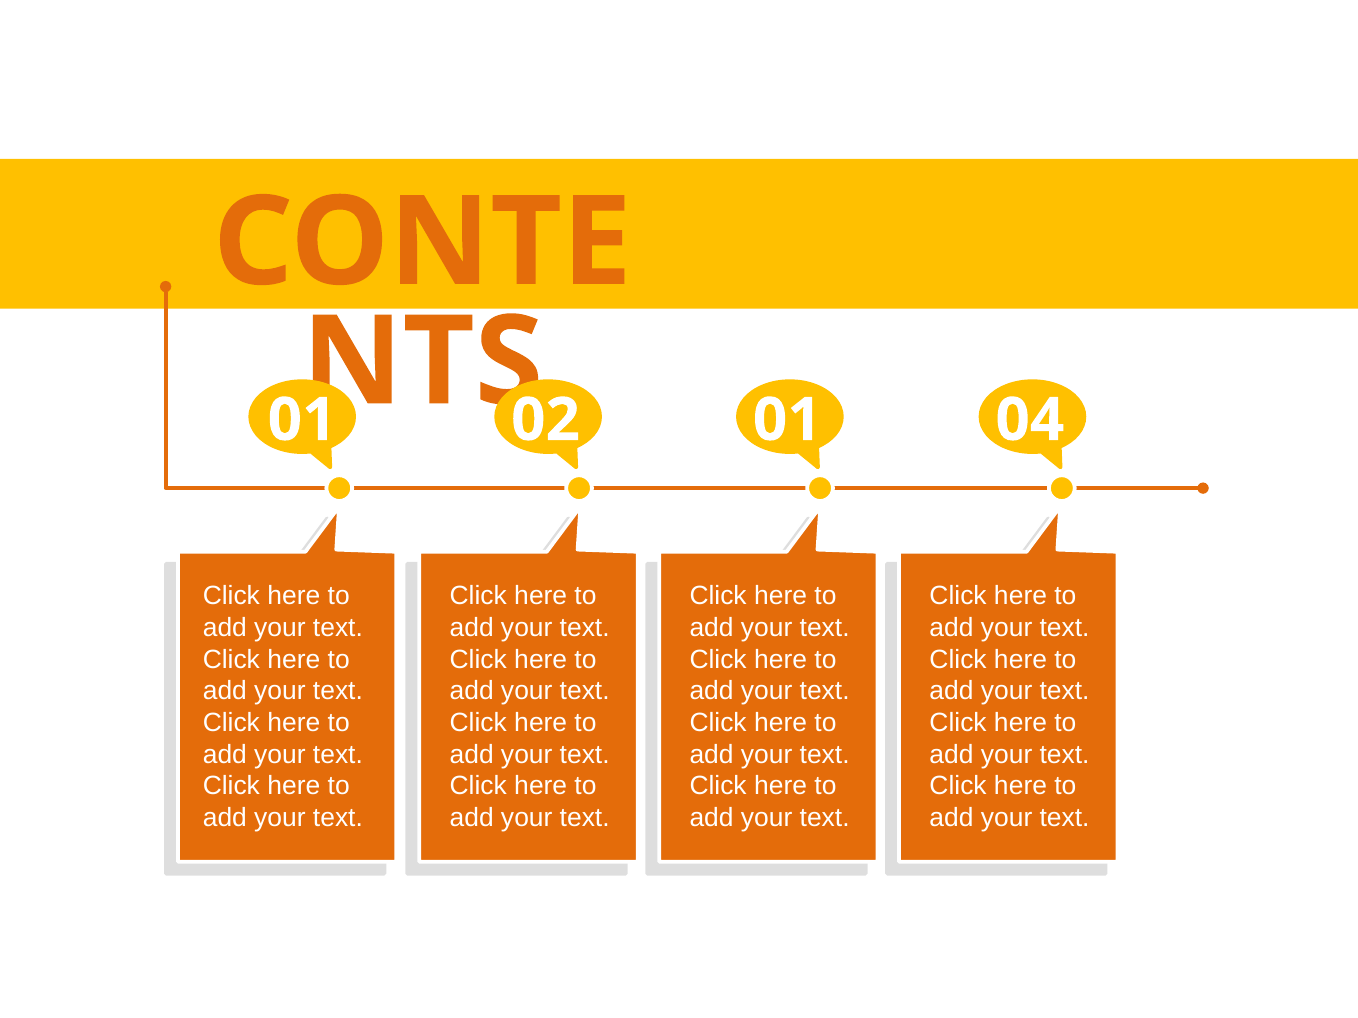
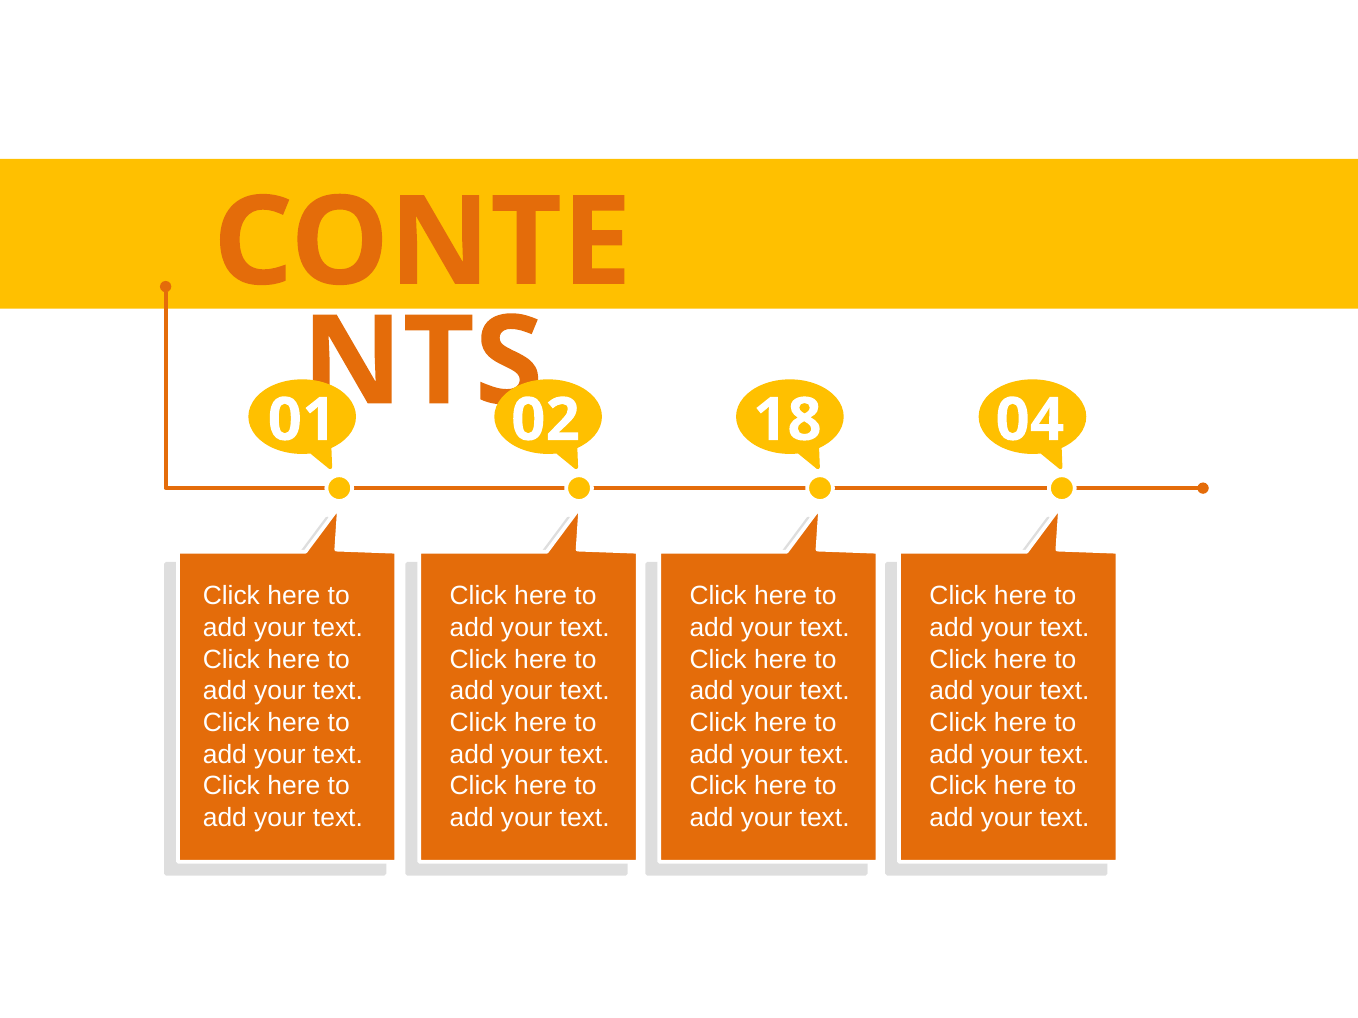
01 at (787, 420): 01 -> 18
